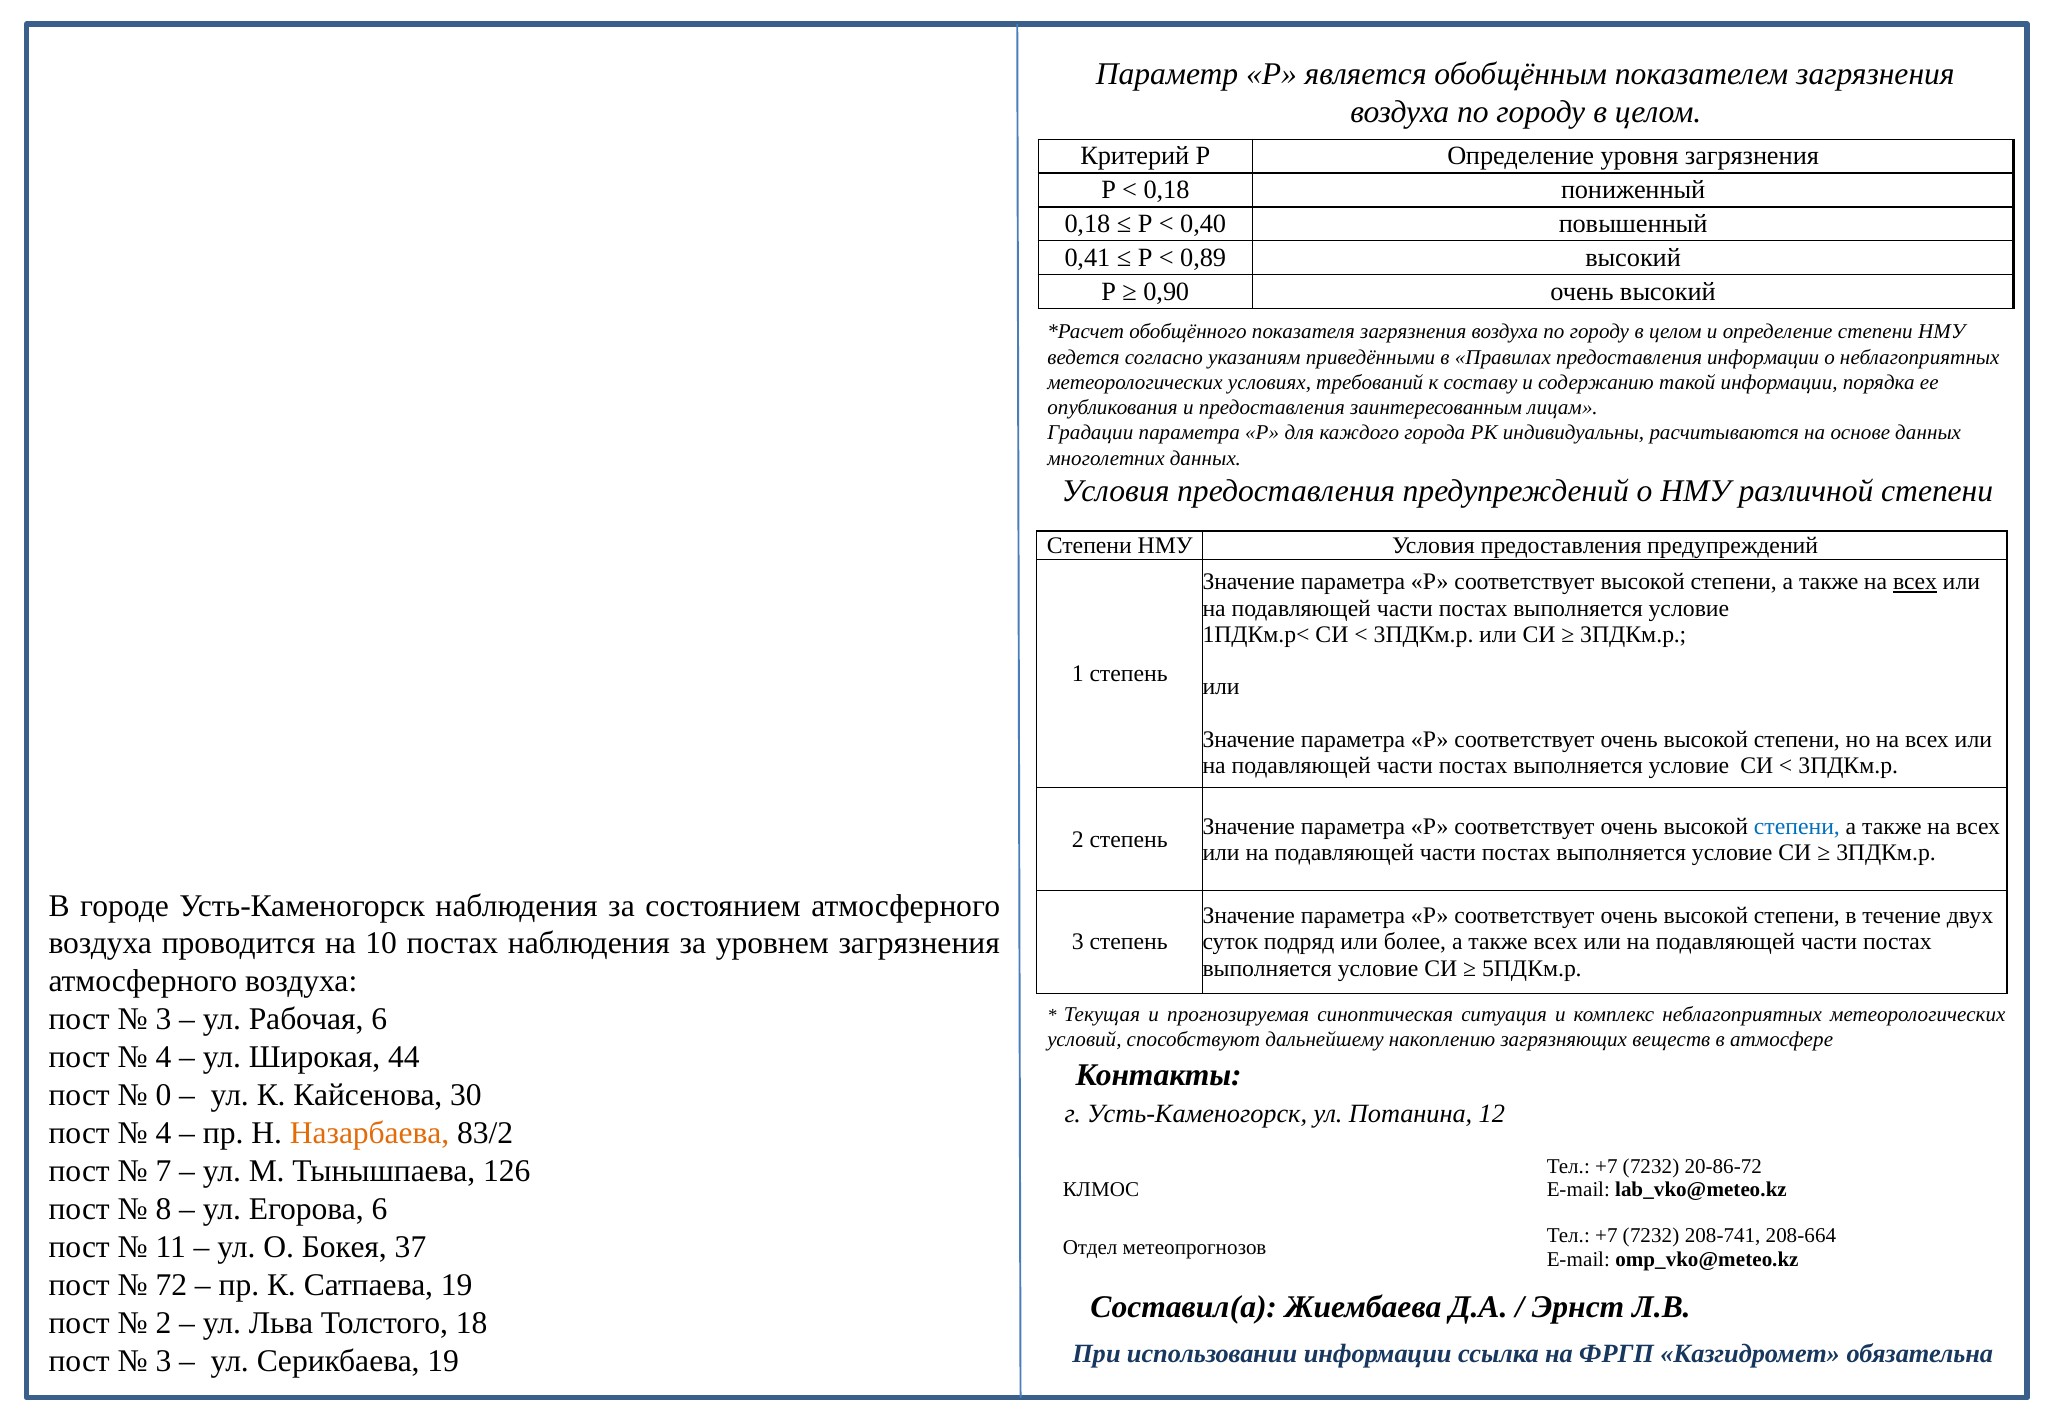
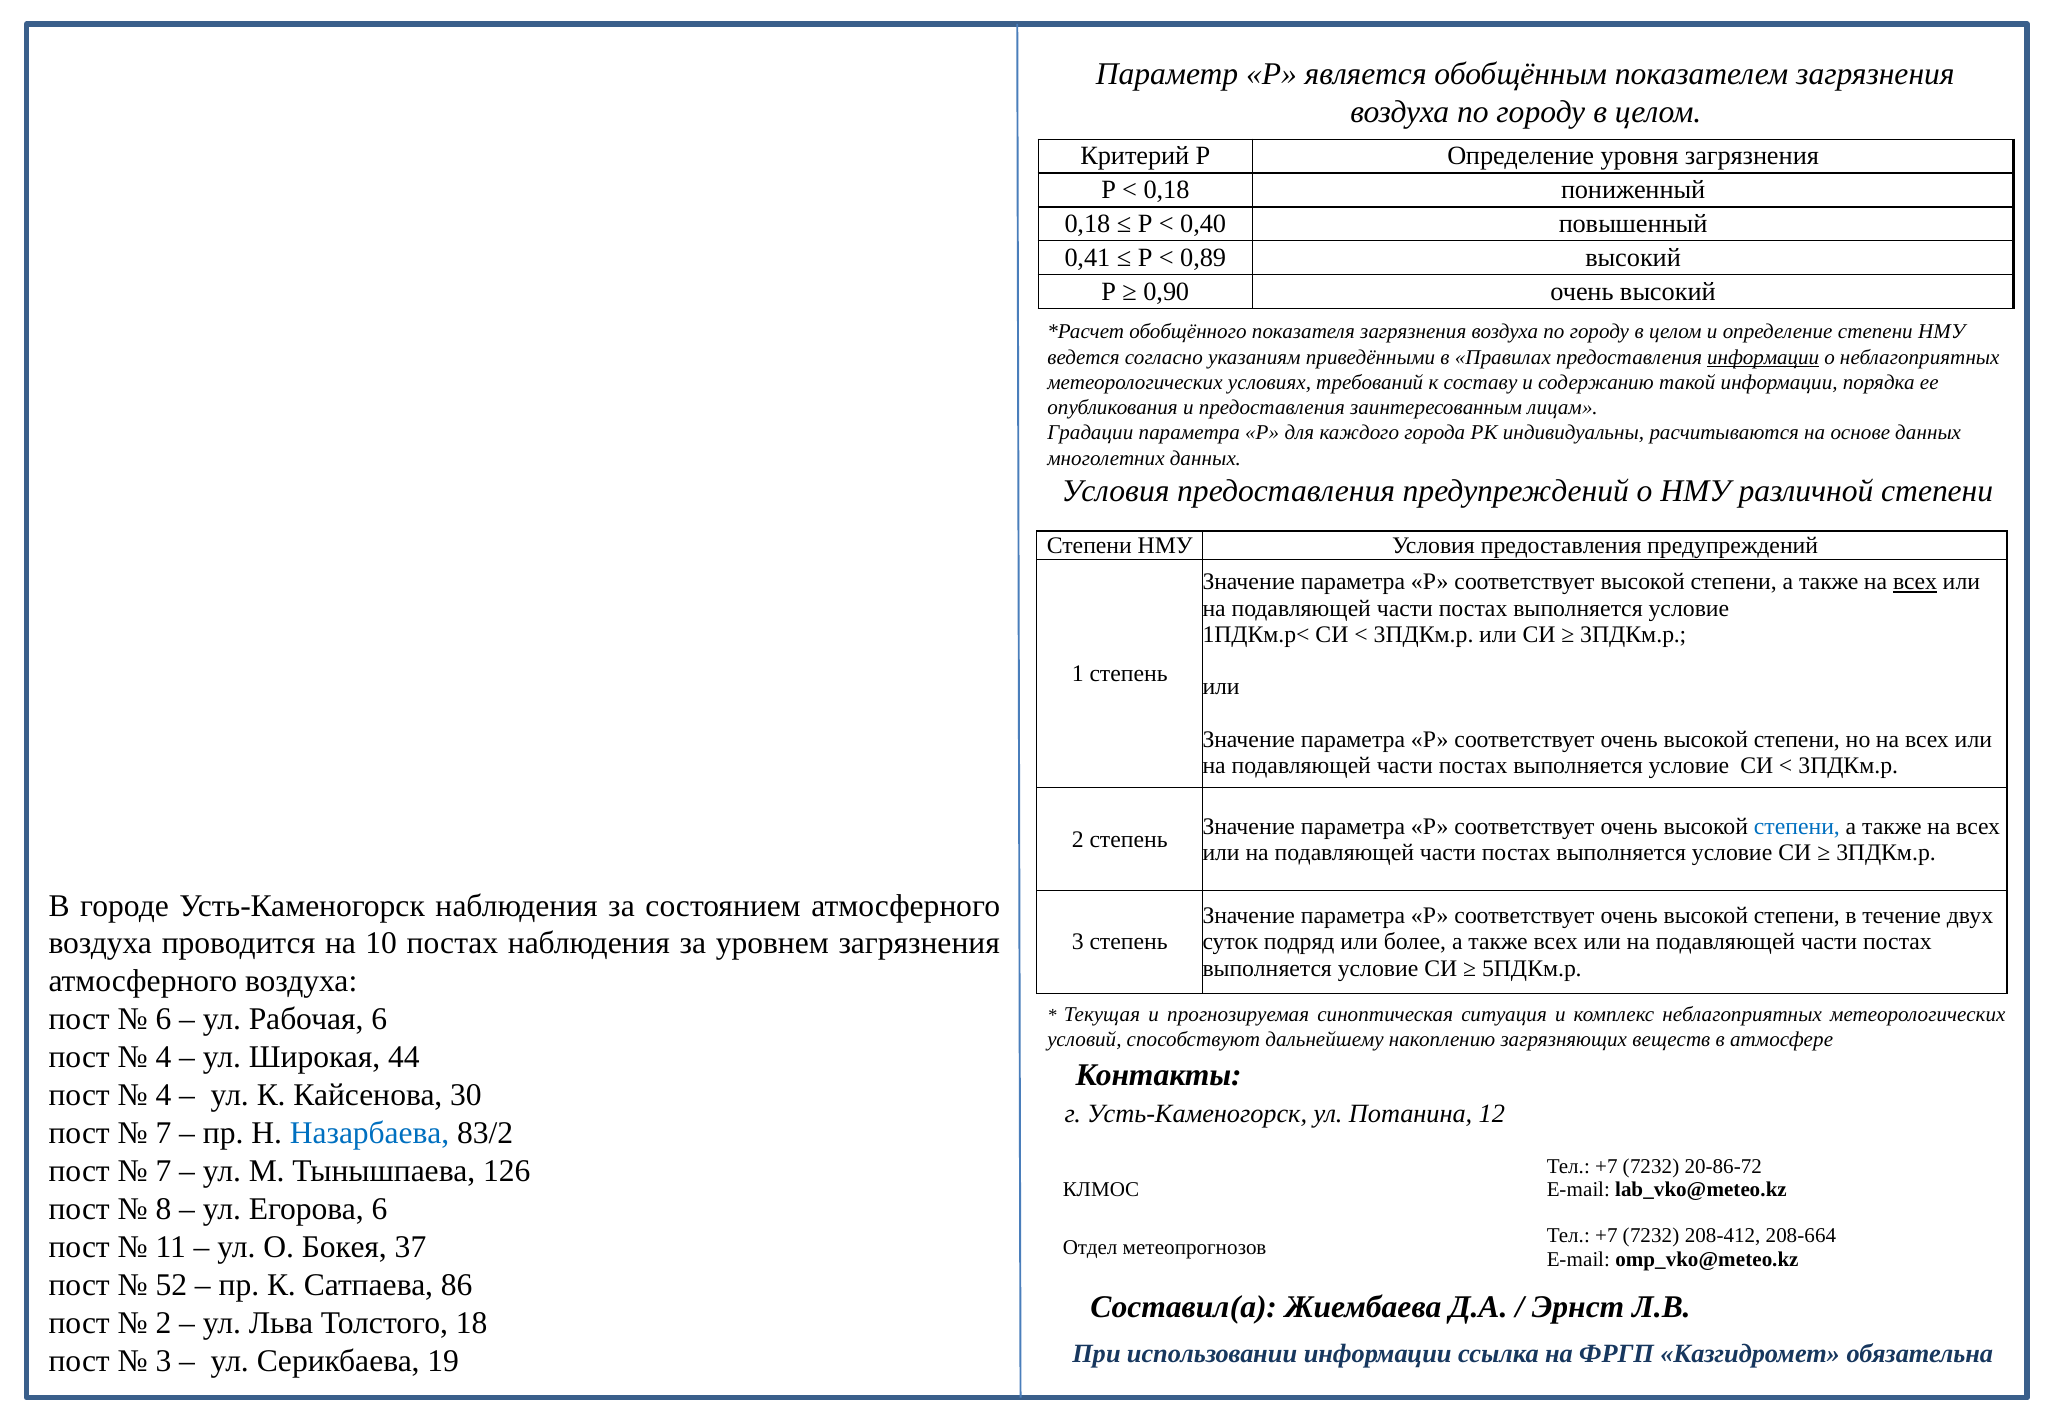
информации at (1763, 357) underline: none -> present
3 at (163, 1019): 3 -> 6
0 at (163, 1095): 0 -> 4
4 at (163, 1133): 4 -> 7
Назарбаева colour: orange -> blue
208-741: 208-741 -> 208-412
72: 72 -> 52
Сатпаева 19: 19 -> 86
